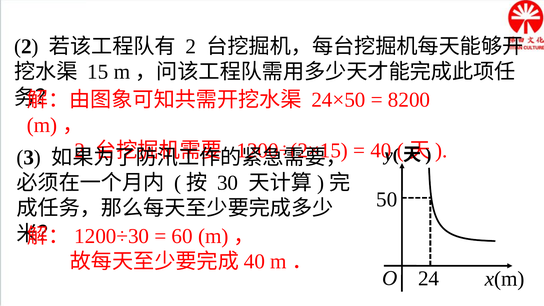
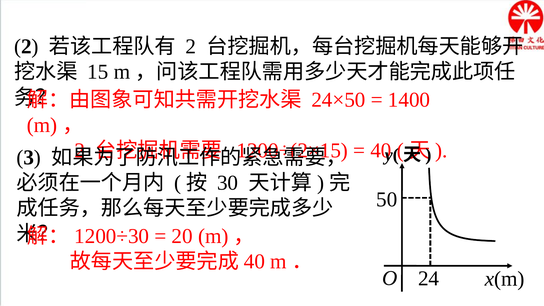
8200: 8200 -> 1400
60: 60 -> 20
